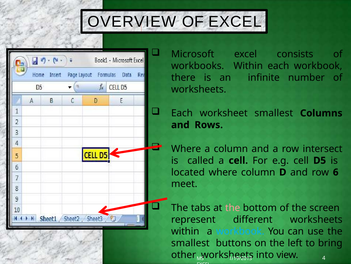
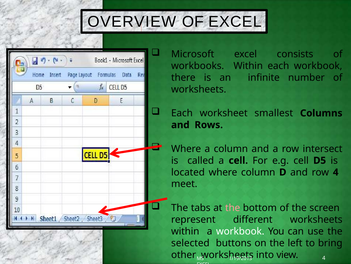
row 6: 6 -> 4
workbook at (240, 231) colour: light blue -> white
smallest at (190, 242): smallest -> selected
